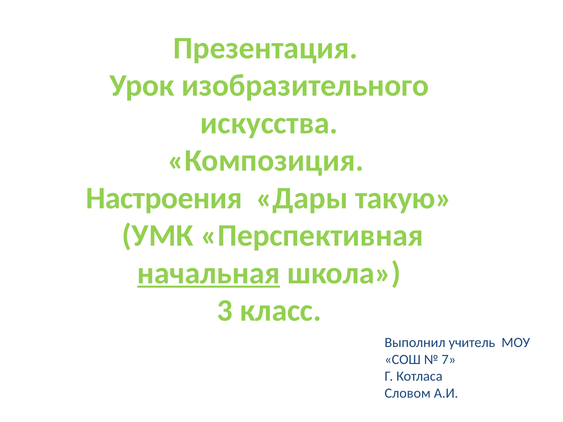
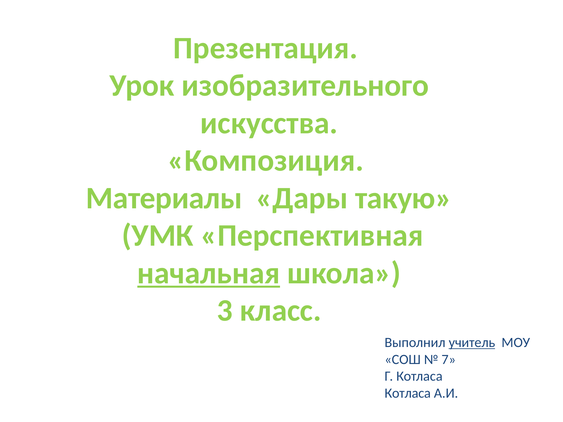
Настроения: Настроения -> Материалы
учитель underline: none -> present
Словом at (408, 393): Словом -> Котласа
